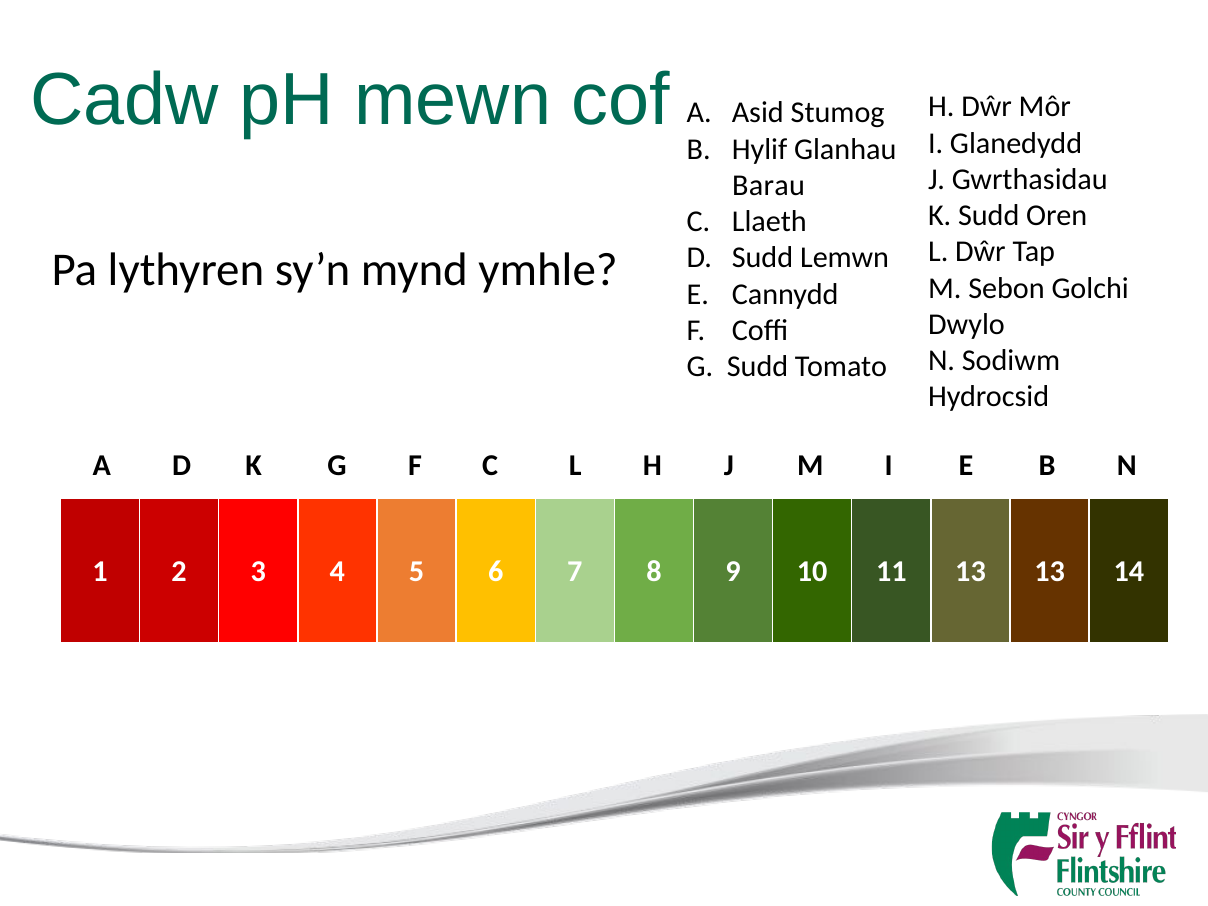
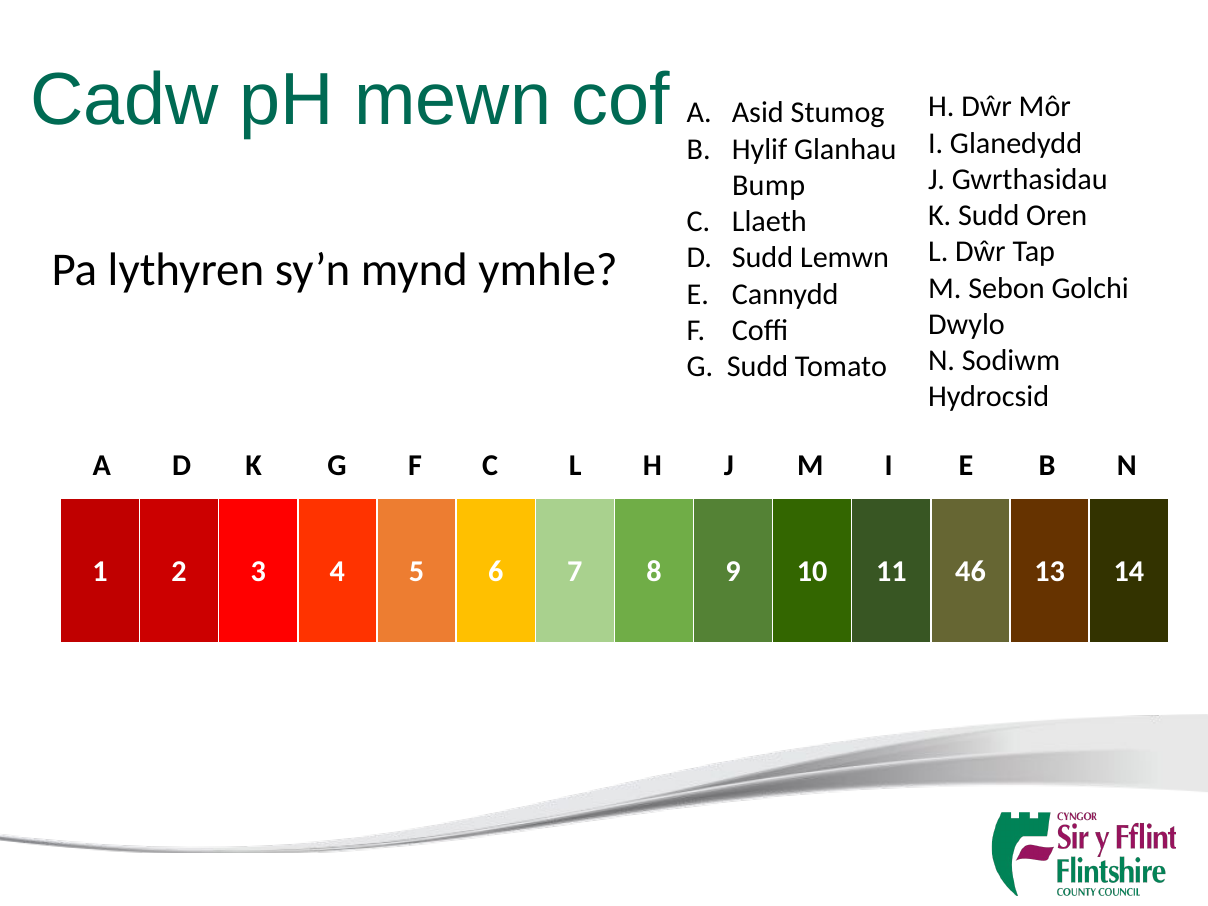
Barau: Barau -> Bump
11 13: 13 -> 46
